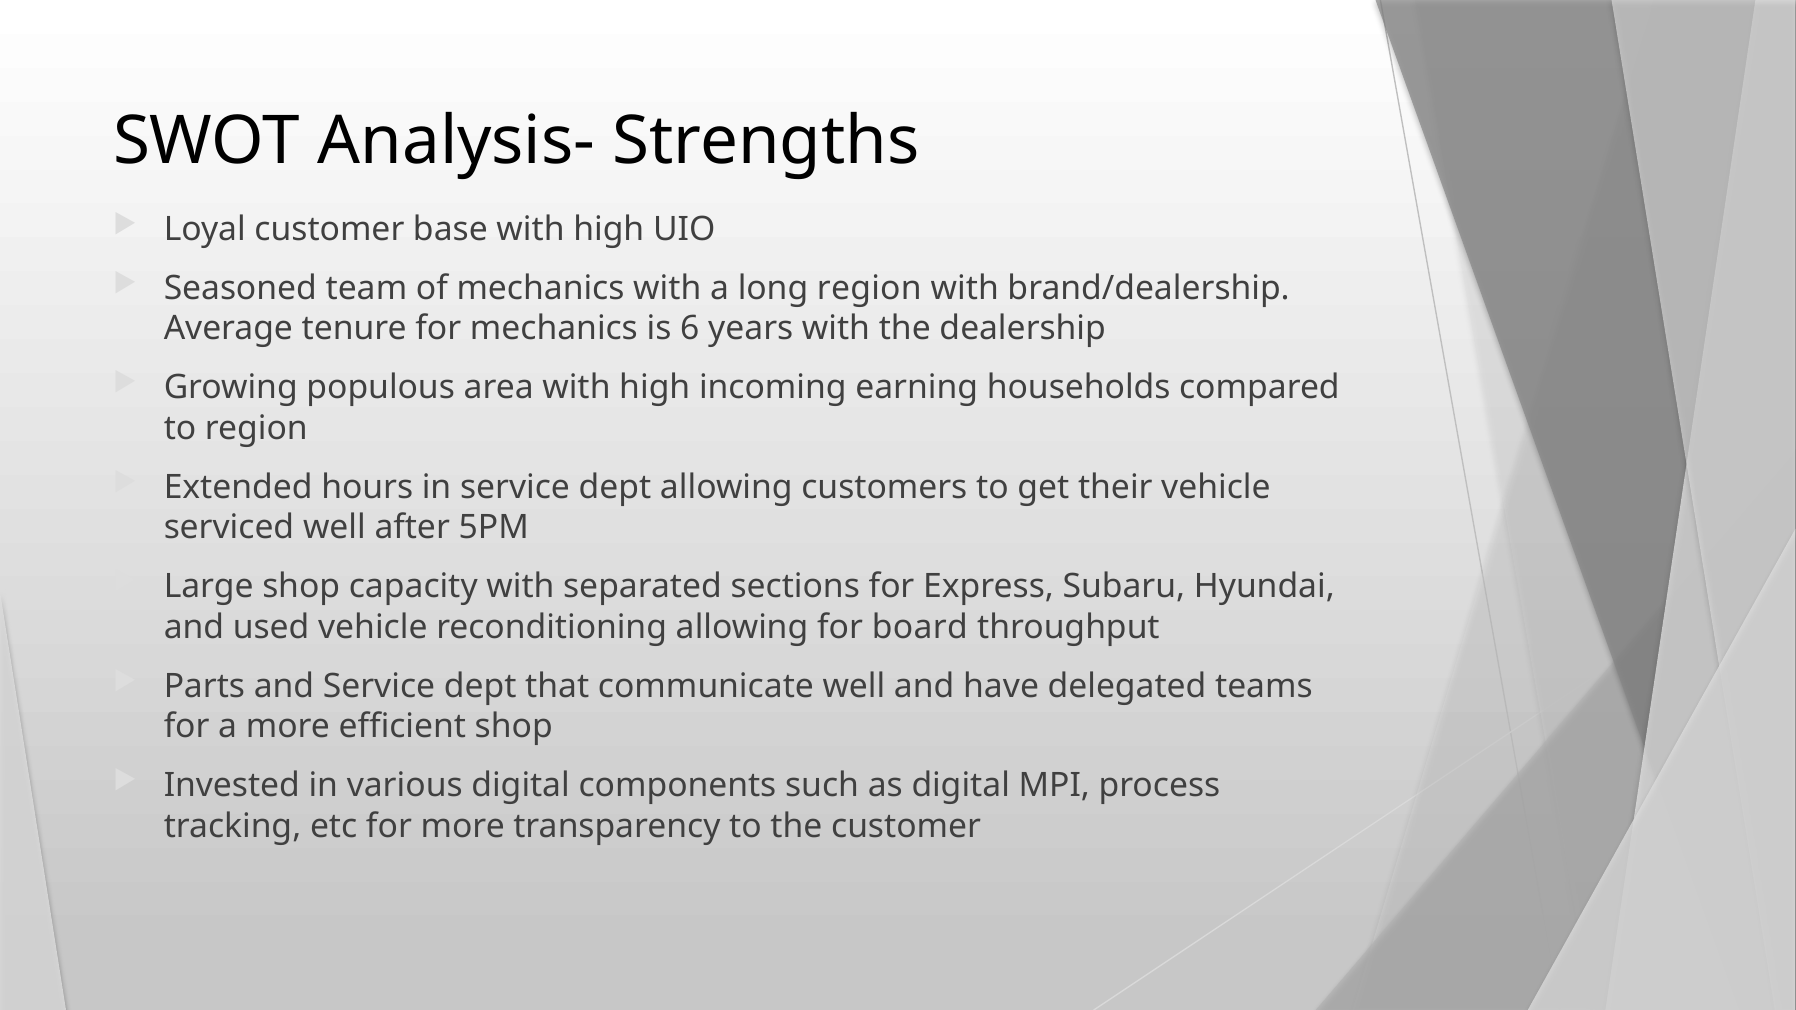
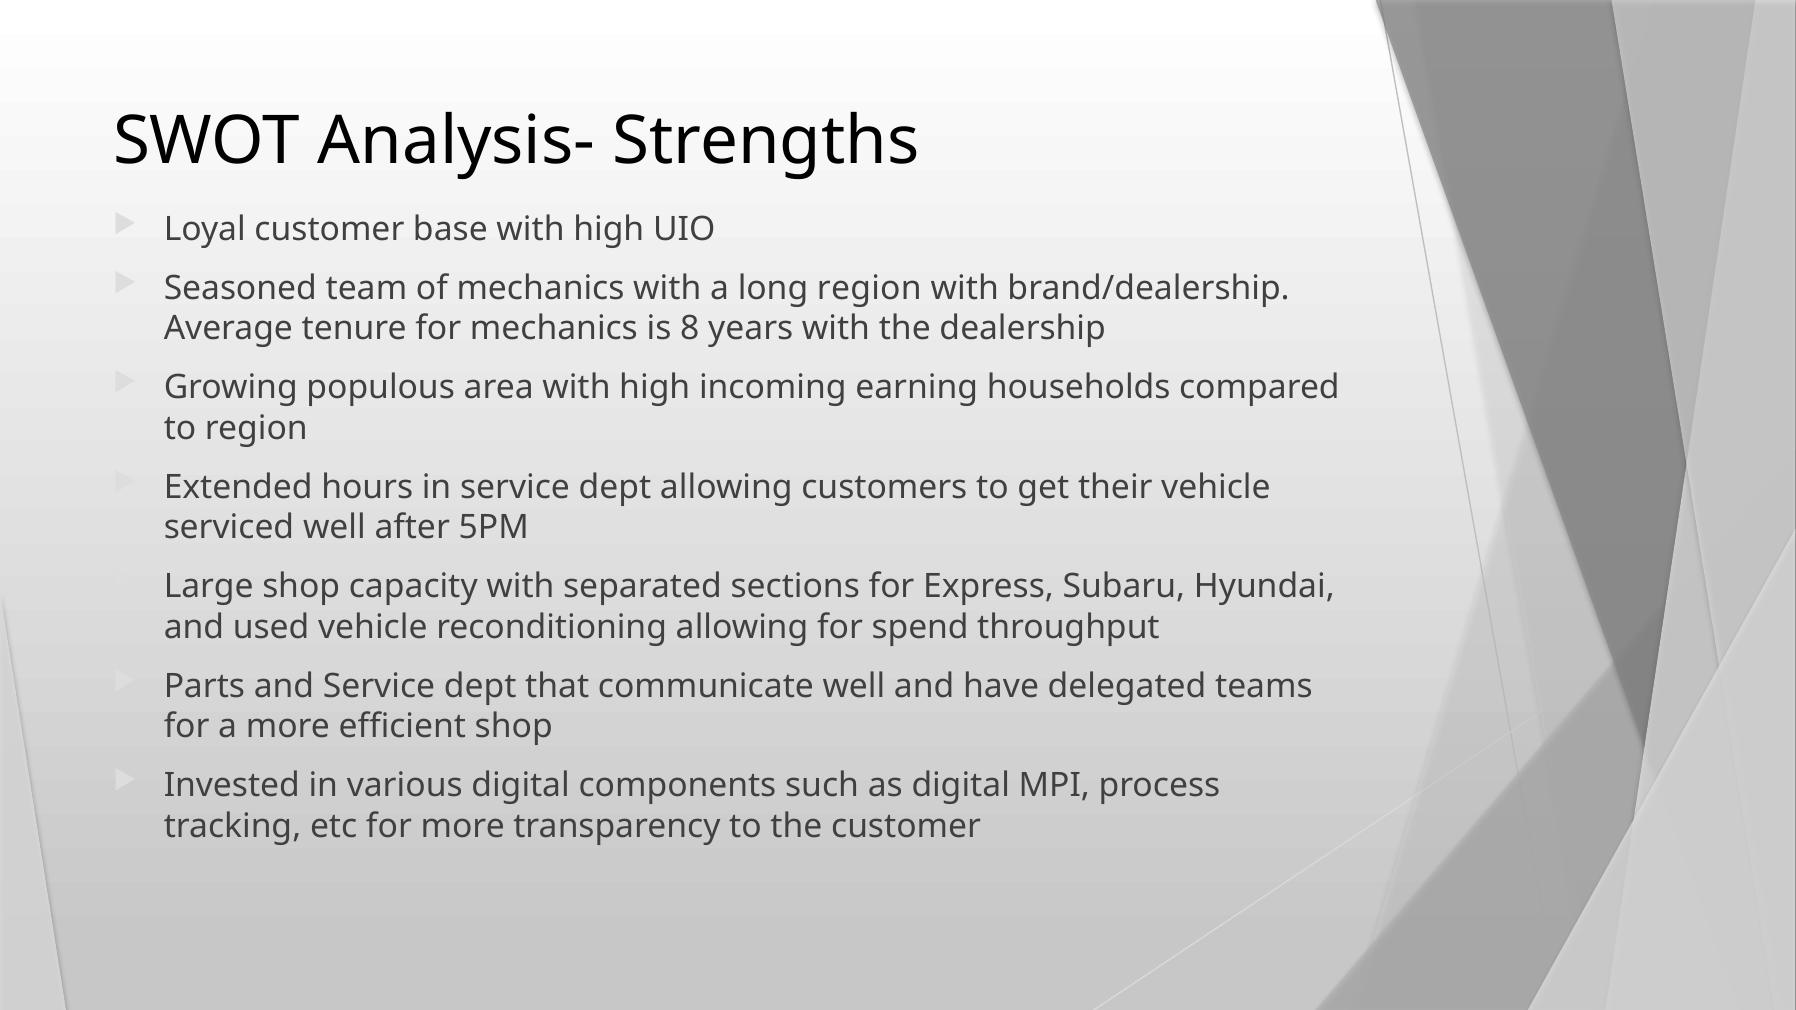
6: 6 -> 8
board: board -> spend
